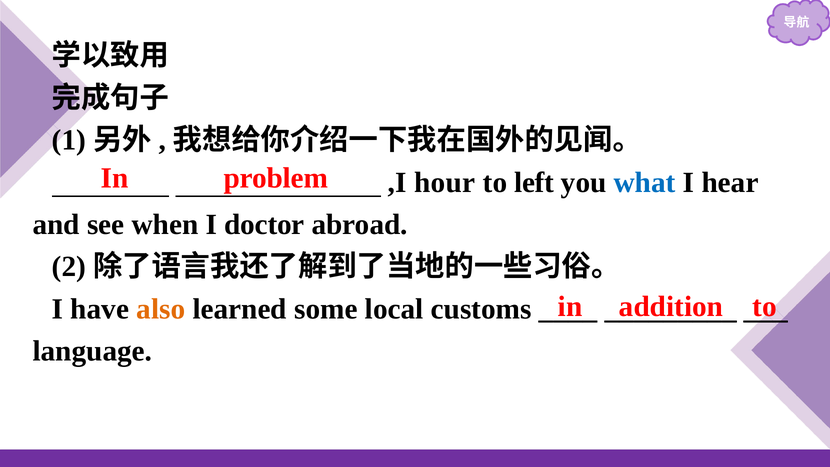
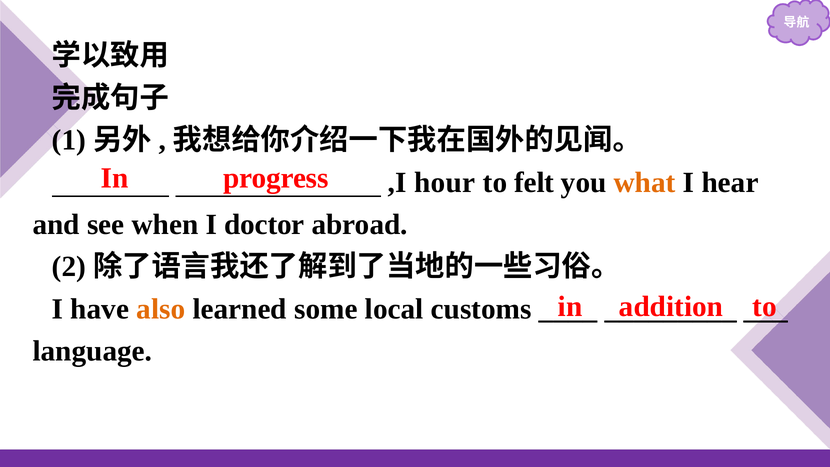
problem: problem -> progress
left: left -> felt
what colour: blue -> orange
